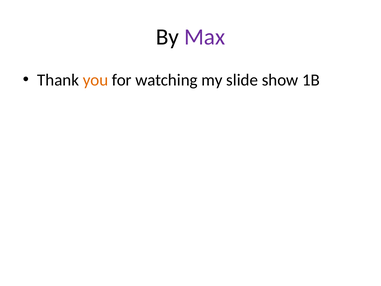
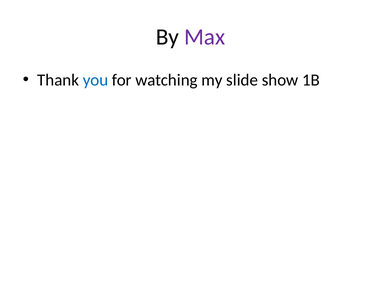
you colour: orange -> blue
